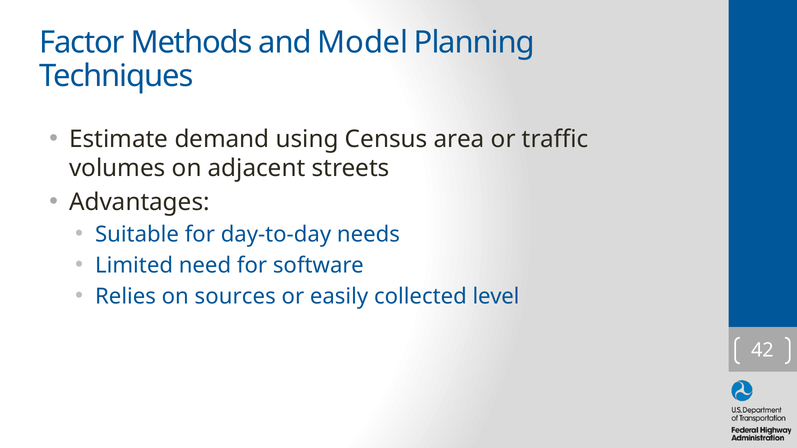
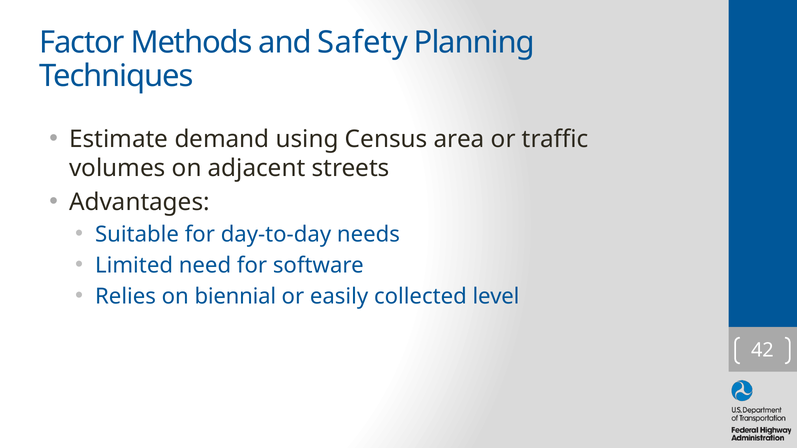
Model: Model -> Safety
sources: sources -> biennial
